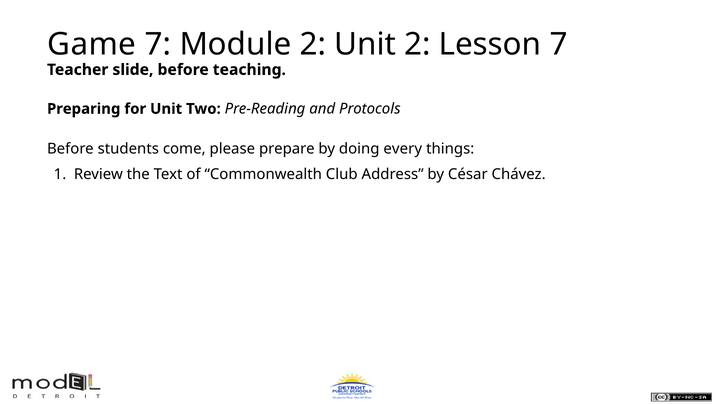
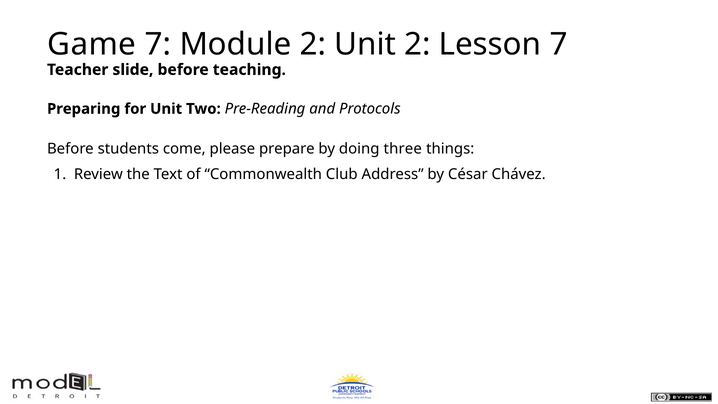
every: every -> three
